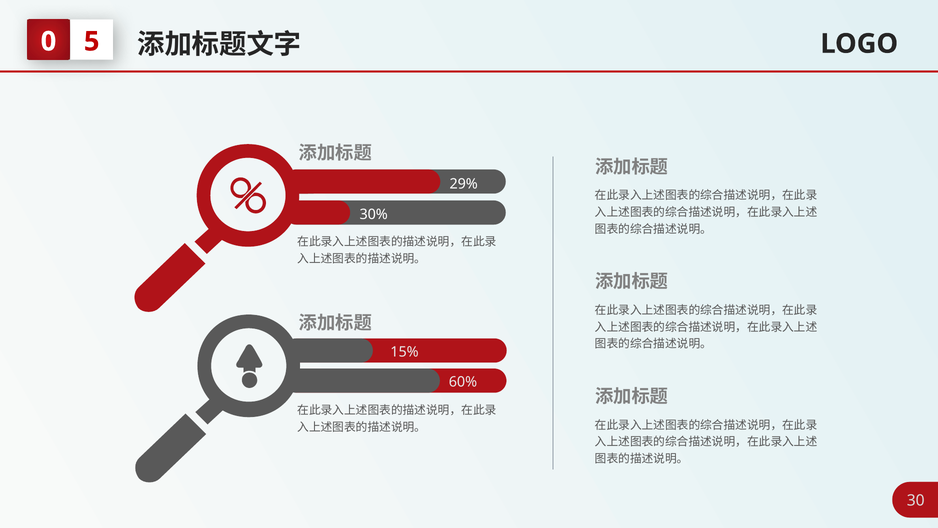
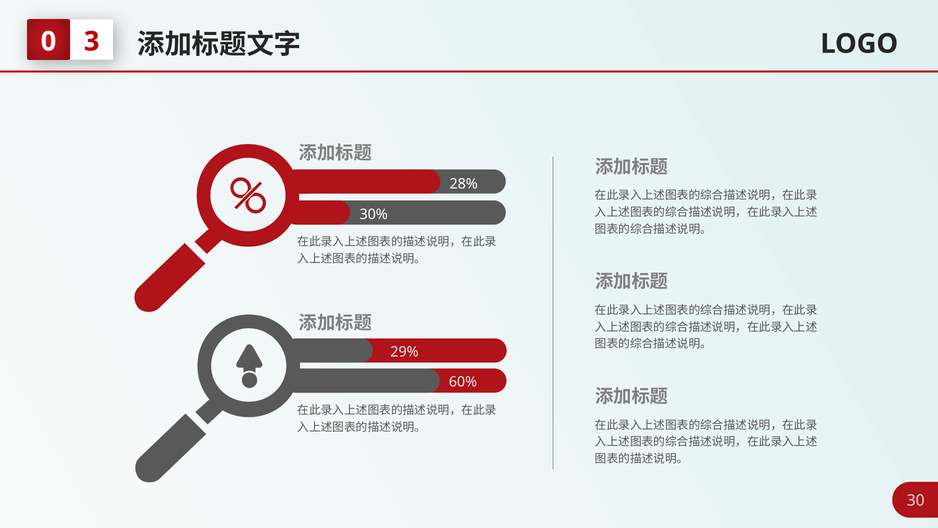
5: 5 -> 3
29%: 29% -> 28%
15%: 15% -> 29%
